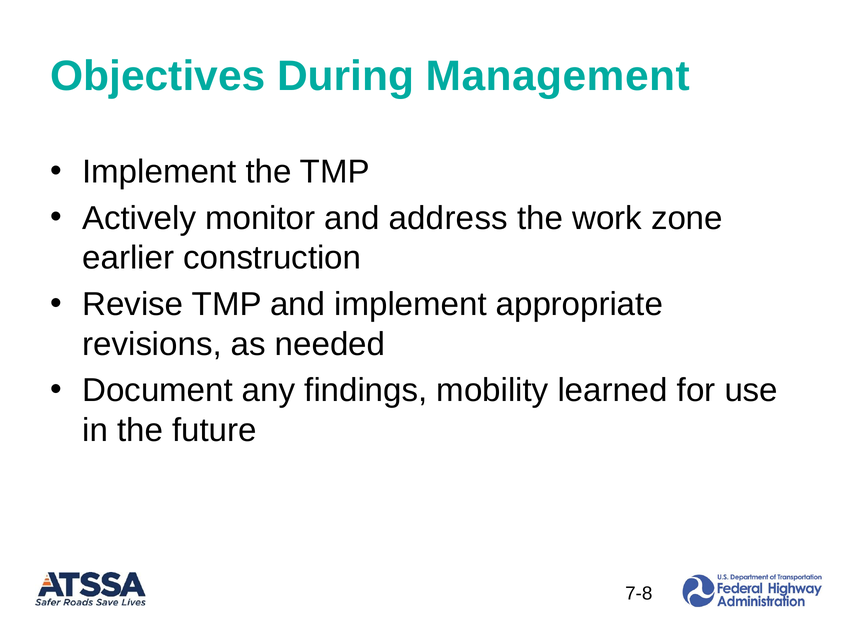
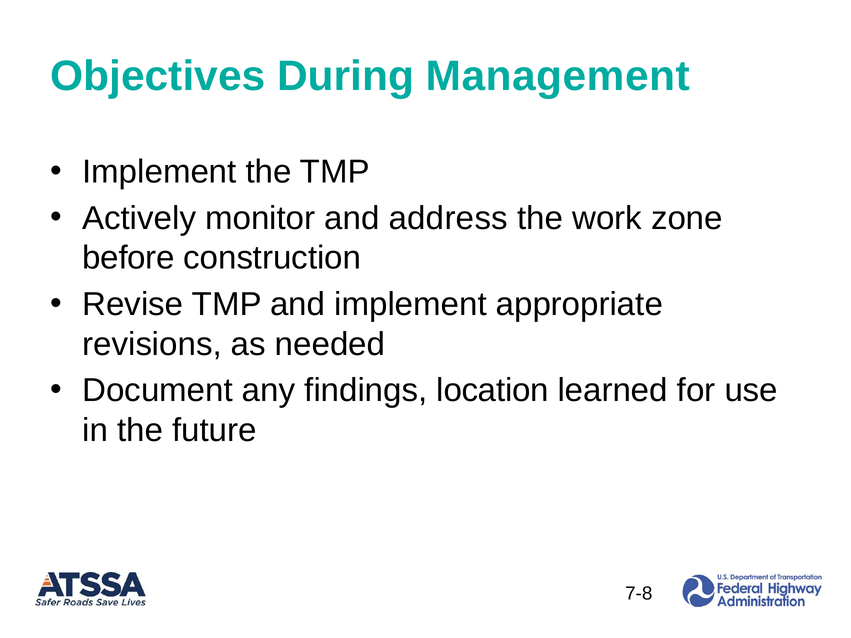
earlier: earlier -> before
mobility: mobility -> location
